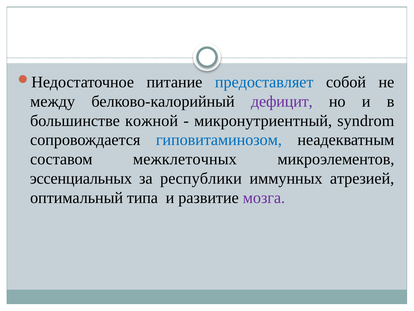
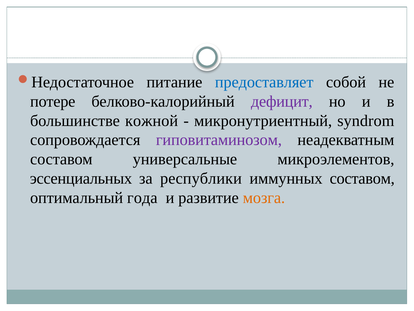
между: между -> потере
гиповитаминозом colour: blue -> purple
межклеточных: межклеточных -> универсальные
иммунных атрезией: атрезией -> составом
типа: типа -> года
мозга colour: purple -> orange
